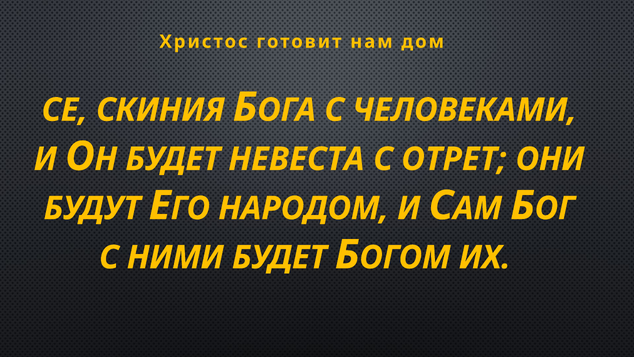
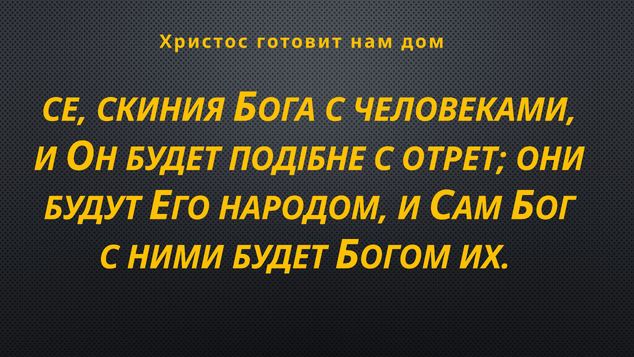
НЕВЕСТА: НЕВЕСТА -> ПОДІБНЕ
